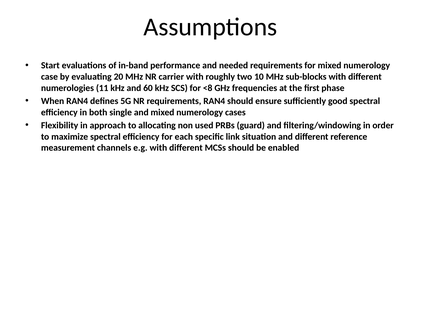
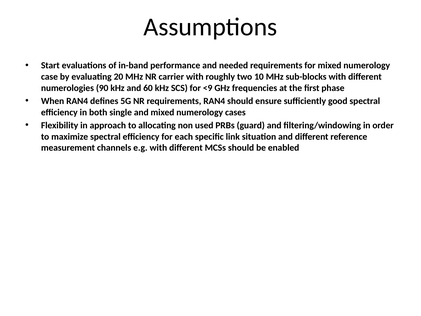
11: 11 -> 90
<8: <8 -> <9
